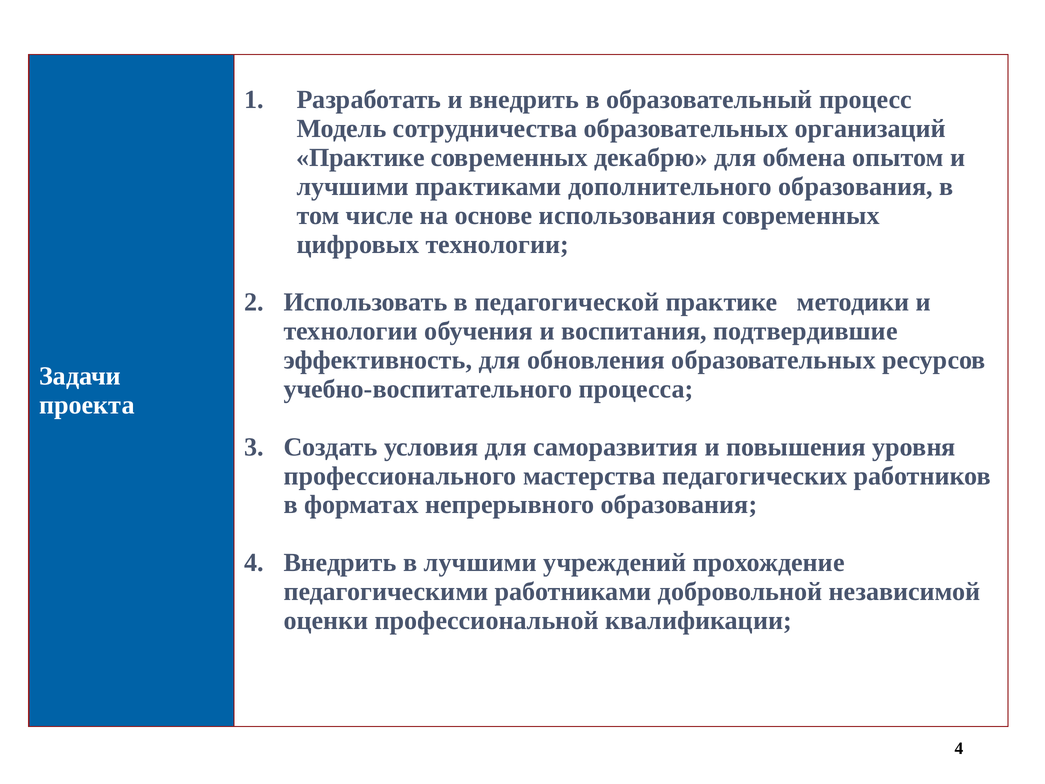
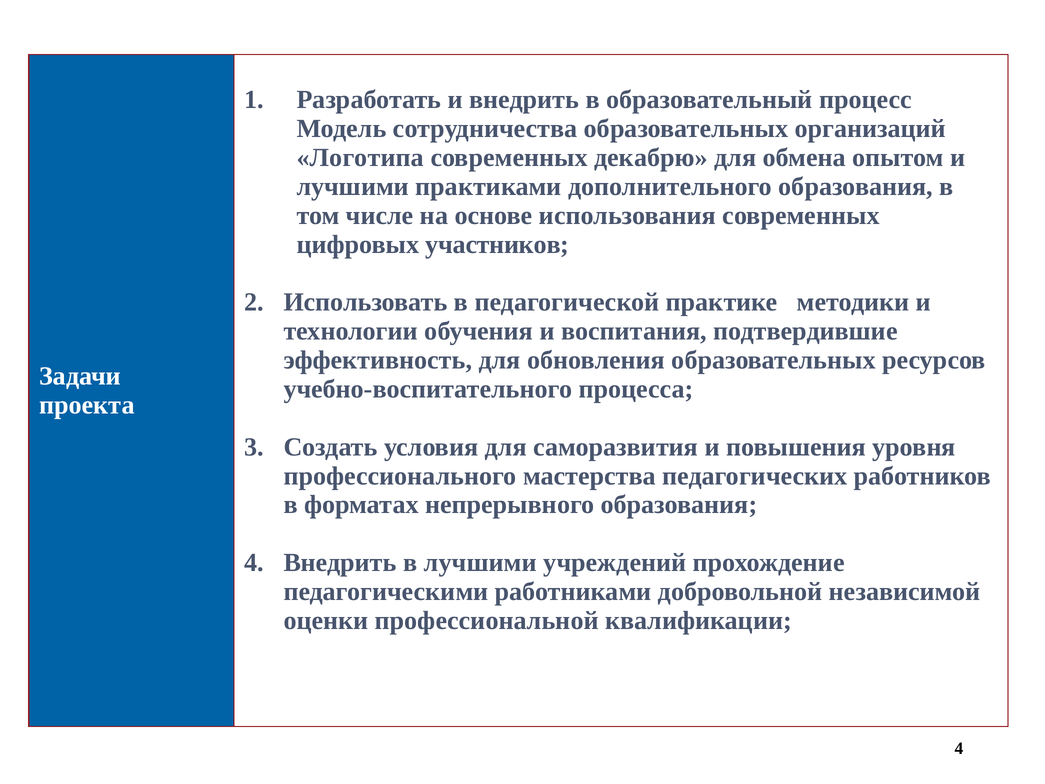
Практике at (360, 158): Практике -> Логотипа
цифровых технологии: технологии -> участников
